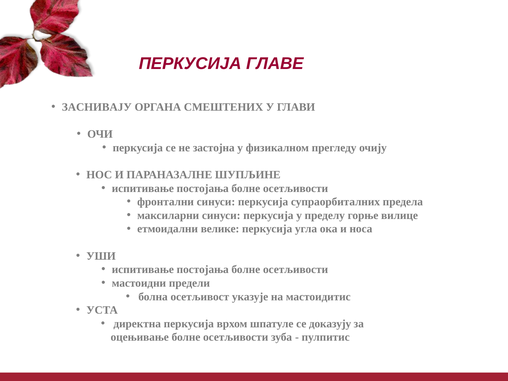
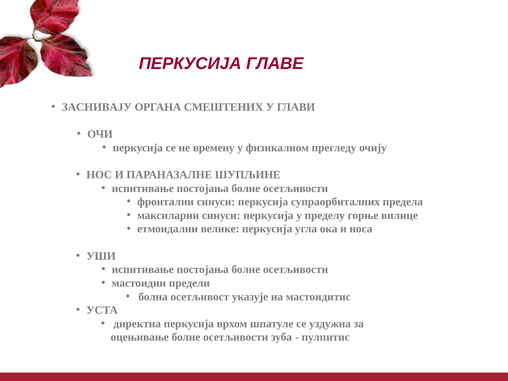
застојна: застојна -> времену
доказују: доказују -> уздужна
